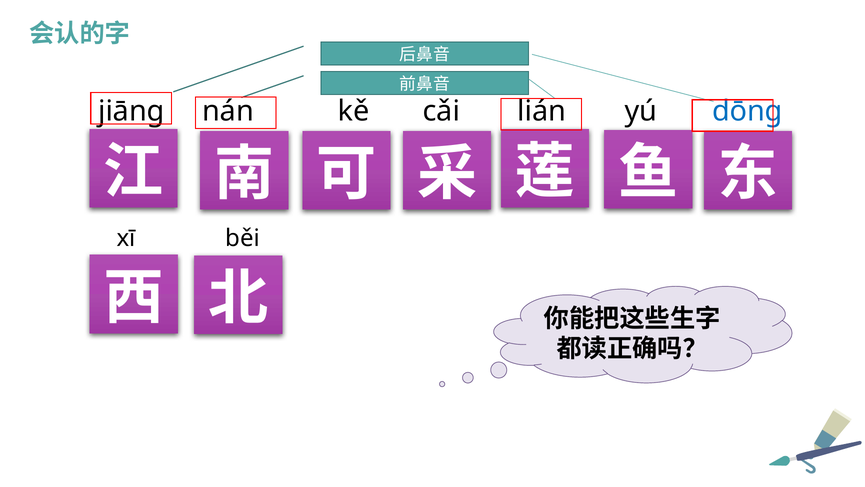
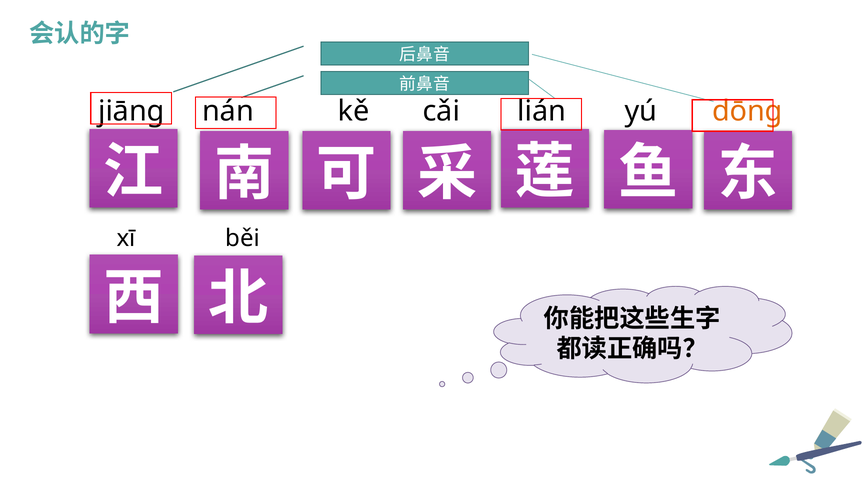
dōng colour: blue -> orange
